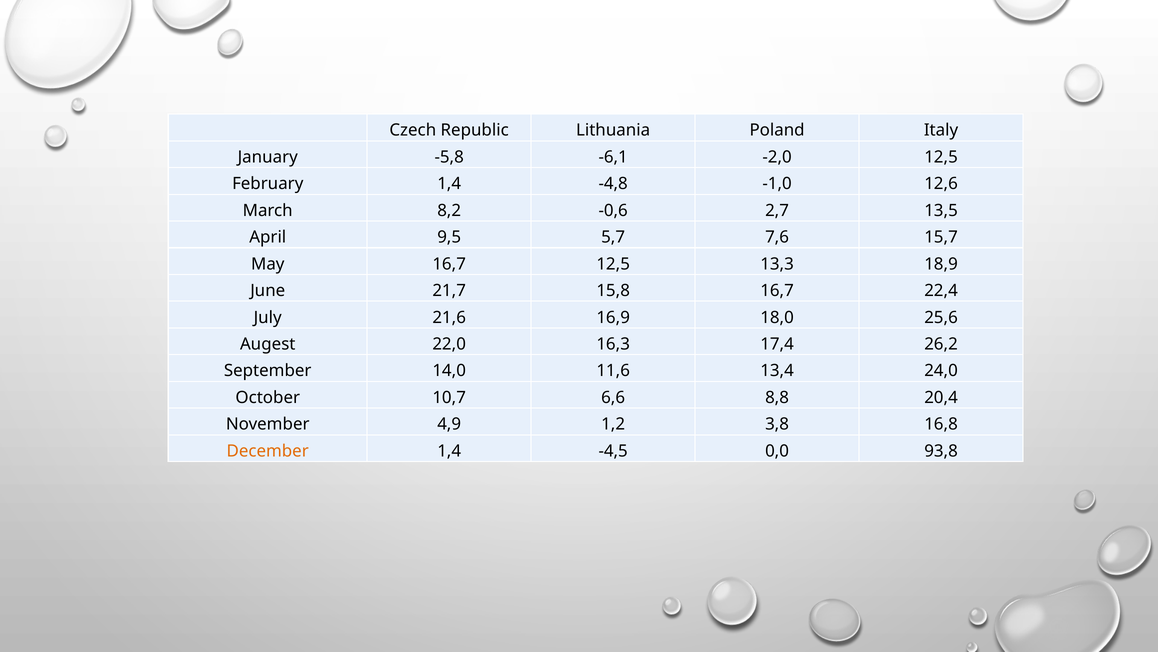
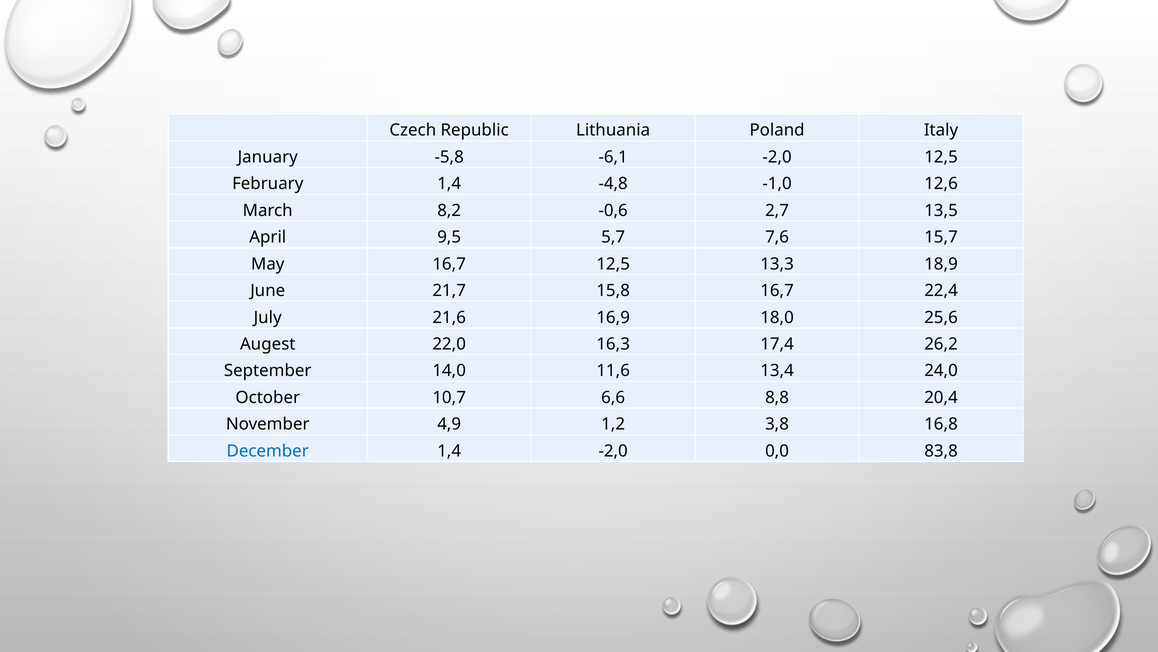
December colour: orange -> blue
1,4 -4,5: -4,5 -> -2,0
93,8: 93,8 -> 83,8
